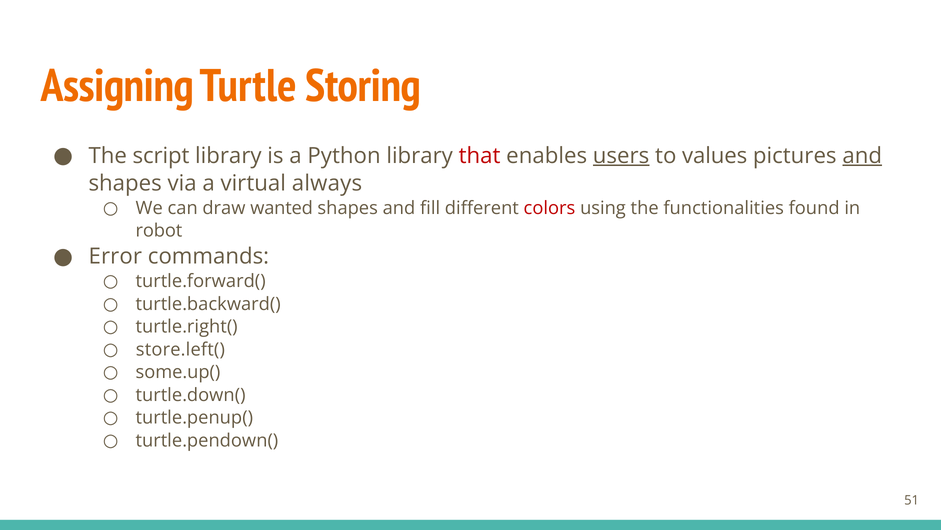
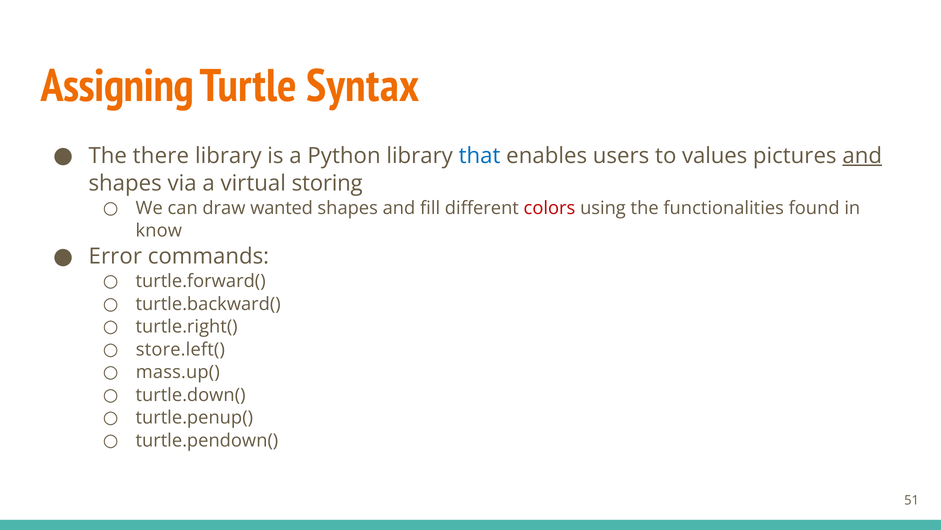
Storing: Storing -> Syntax
script: script -> there
that colour: red -> blue
users underline: present -> none
always: always -> storing
robot: robot -> know
some.up(: some.up( -> mass.up(
